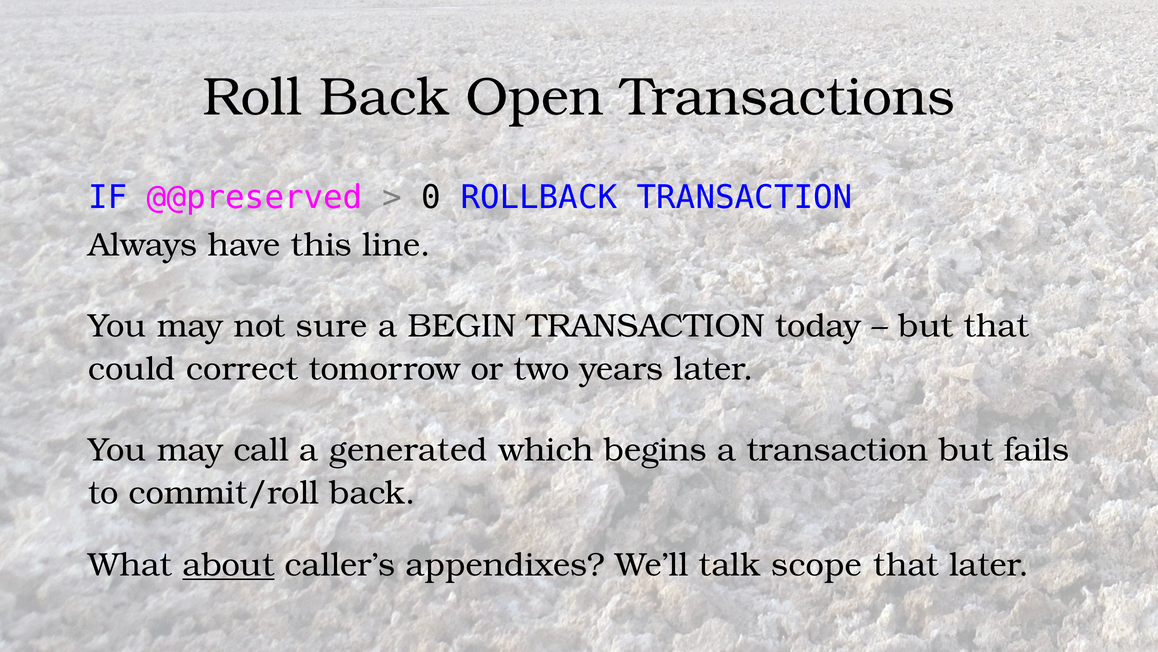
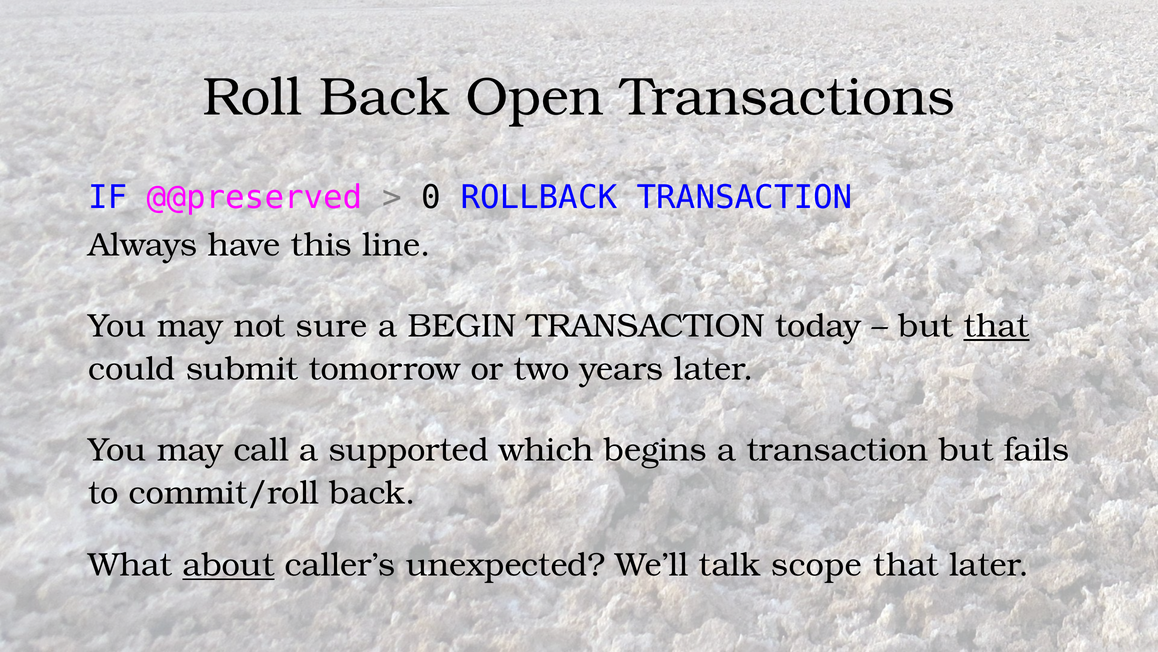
that at (996, 326) underline: none -> present
correct: correct -> submit
generated: generated -> supported
appendixes: appendixes -> unexpected
